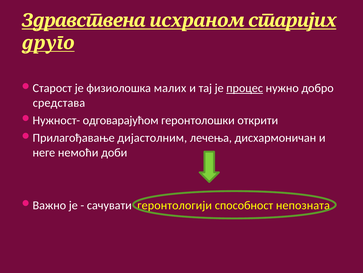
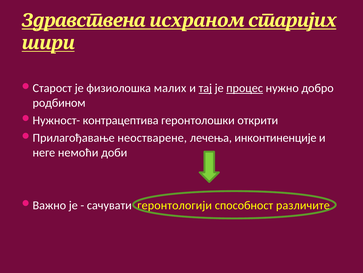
друго: друго -> шири
тај underline: none -> present
средстава: средстава -> родбином
одговарајућом: одговарајућом -> контрацептива
дијастолним: дијастолним -> неостварене
дисхармоничан: дисхармоничан -> инконтиненције
непозната: непозната -> различите
